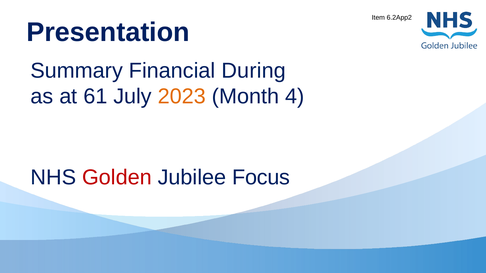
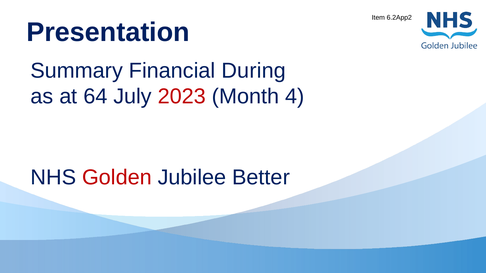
61: 61 -> 64
2023 colour: orange -> red
Focus: Focus -> Better
